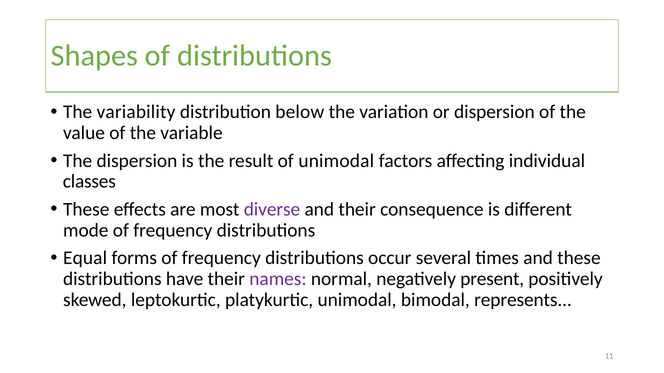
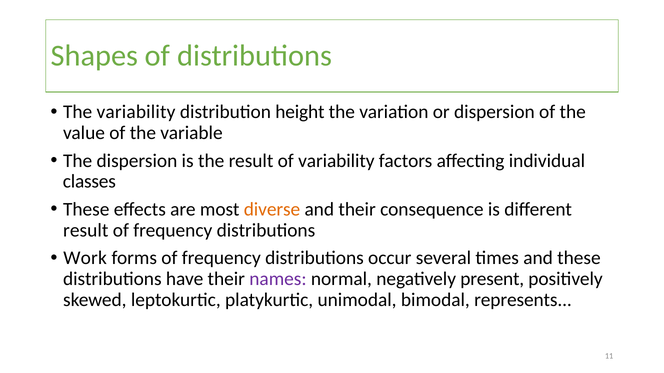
below: below -> height
of unimodal: unimodal -> variability
diverse colour: purple -> orange
mode at (86, 230): mode -> result
Equal: Equal -> Work
